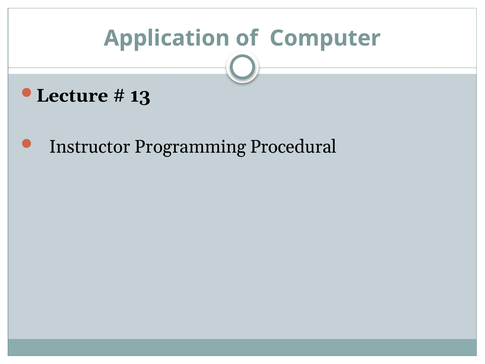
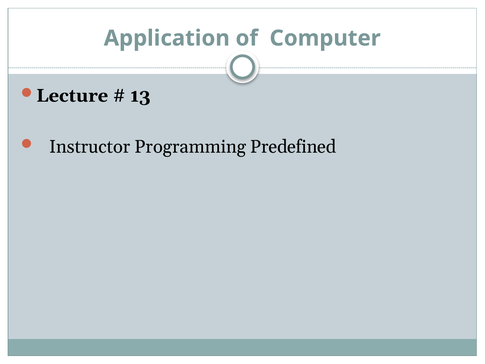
Procedural: Procedural -> Predefined
